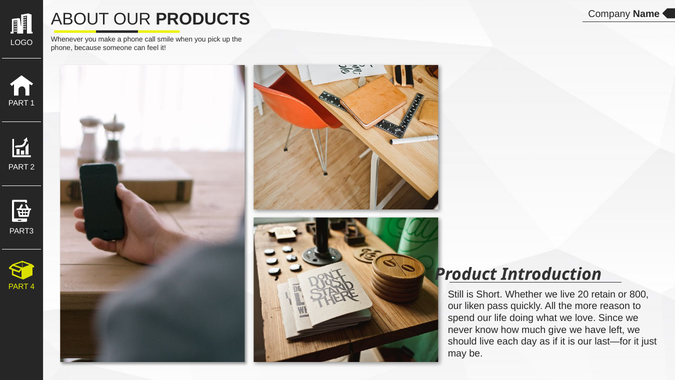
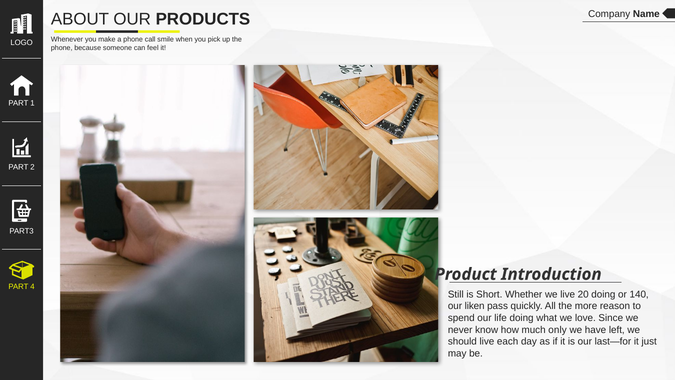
20 retain: retain -> doing
800: 800 -> 140
give: give -> only
